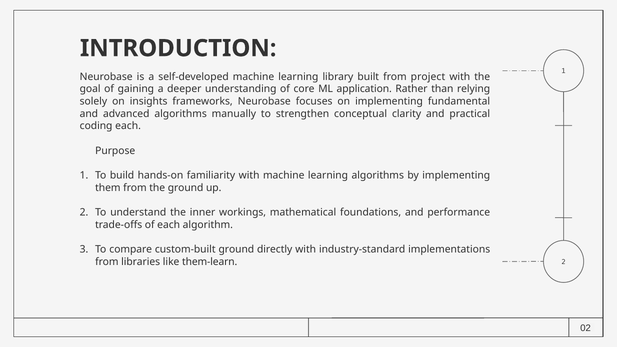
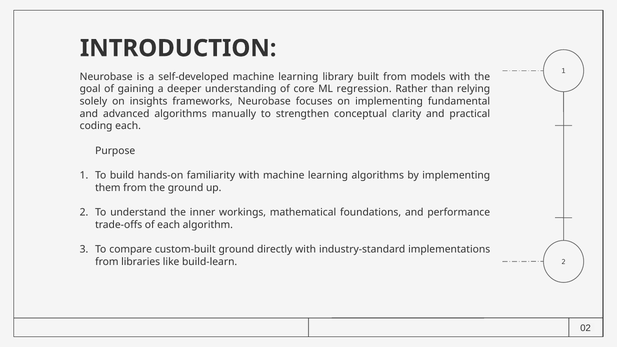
project: project -> models
application: application -> regression
them-learn: them-learn -> build-learn
